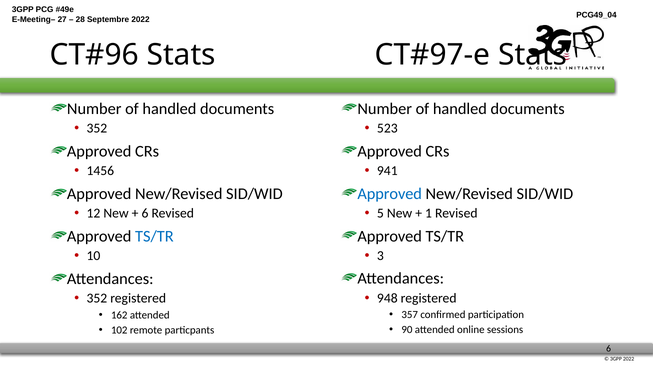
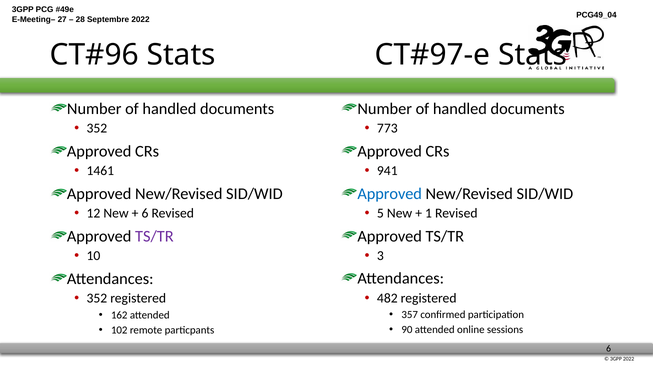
523: 523 -> 773
1456: 1456 -> 1461
TS/TR at (154, 236) colour: blue -> purple
948: 948 -> 482
